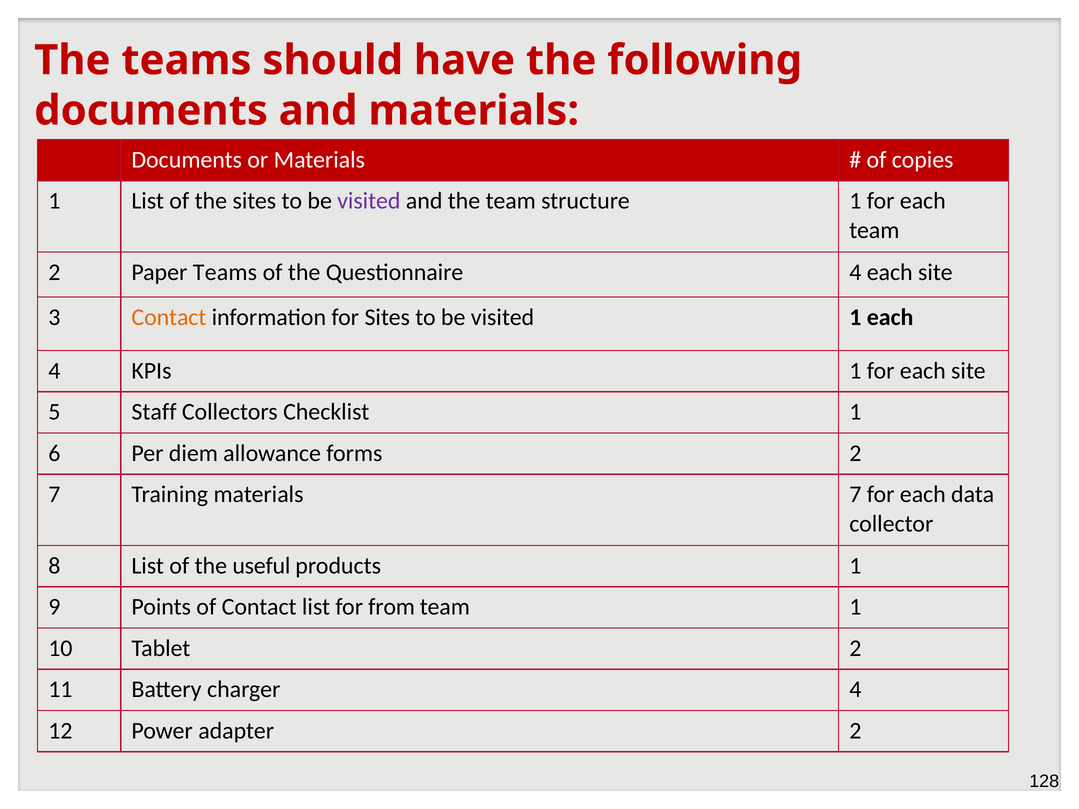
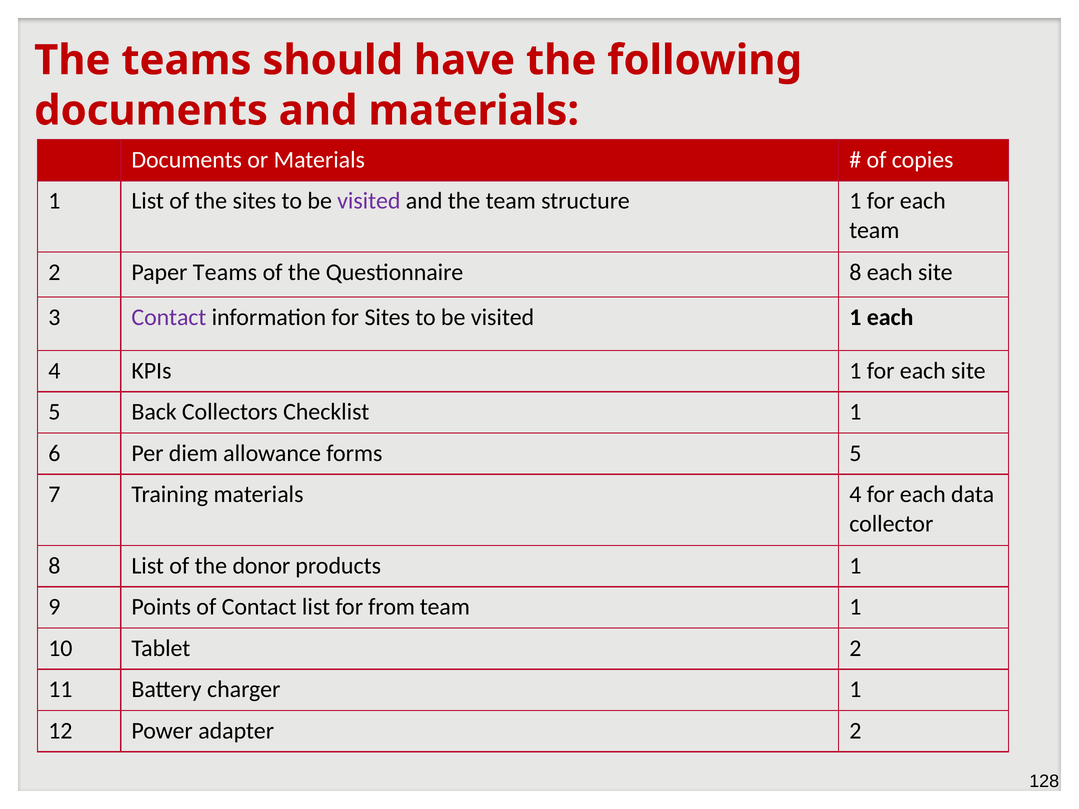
Questionnaire 4: 4 -> 8
Contact at (169, 317) colour: orange -> purple
Staff: Staff -> Back
forms 2: 2 -> 5
materials 7: 7 -> 4
useful: useful -> donor
charger 4: 4 -> 1
